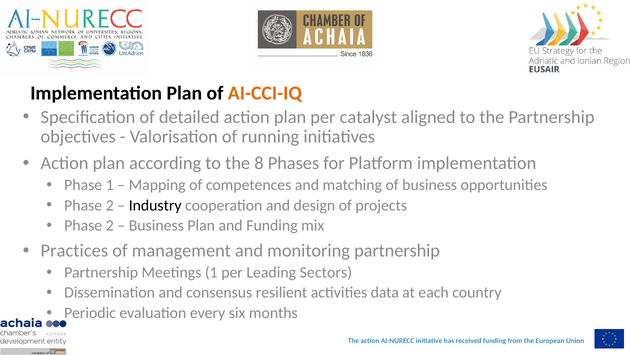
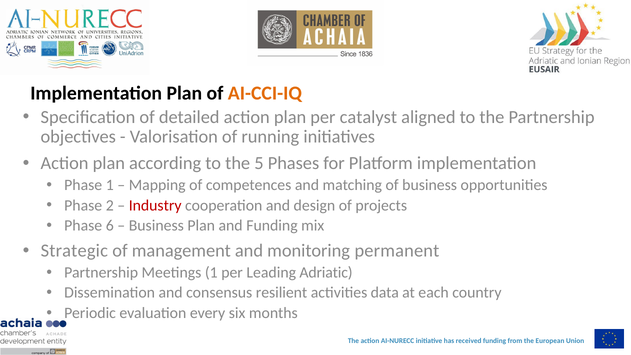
8: 8 -> 5
Industry colour: black -> red
2 at (110, 226): 2 -> 6
Practices: Practices -> Strategic
monitoring partnership: partnership -> permanent
Sectors: Sectors -> Adriatic
